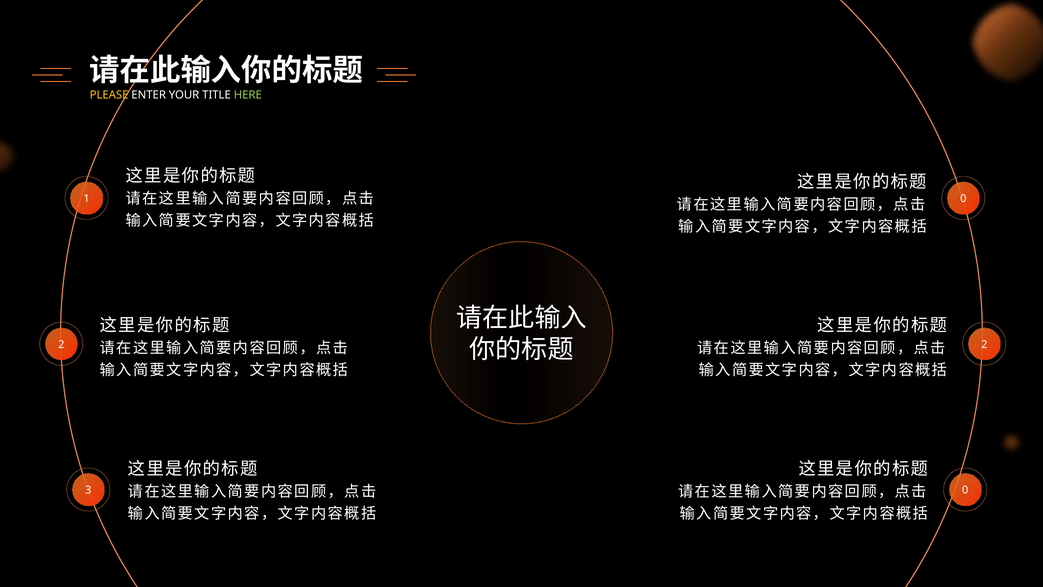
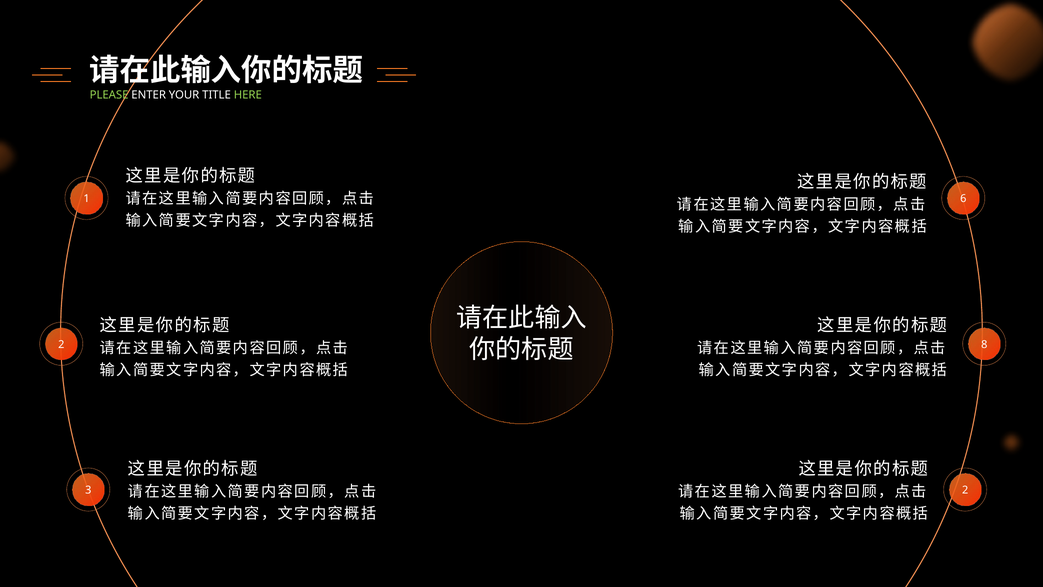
PLEASE colour: yellow -> light green
1 0: 0 -> 6
2 2: 2 -> 8
3 0: 0 -> 2
